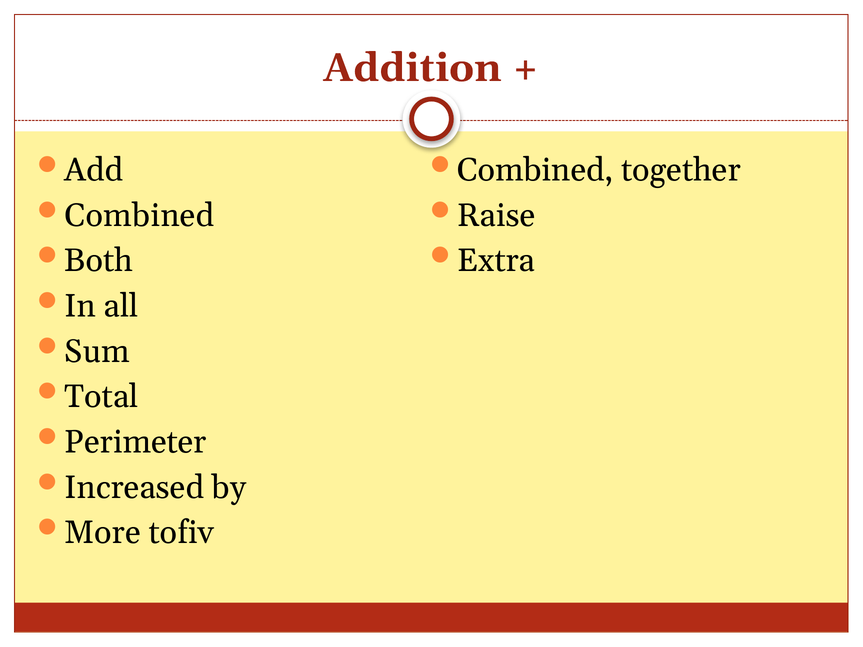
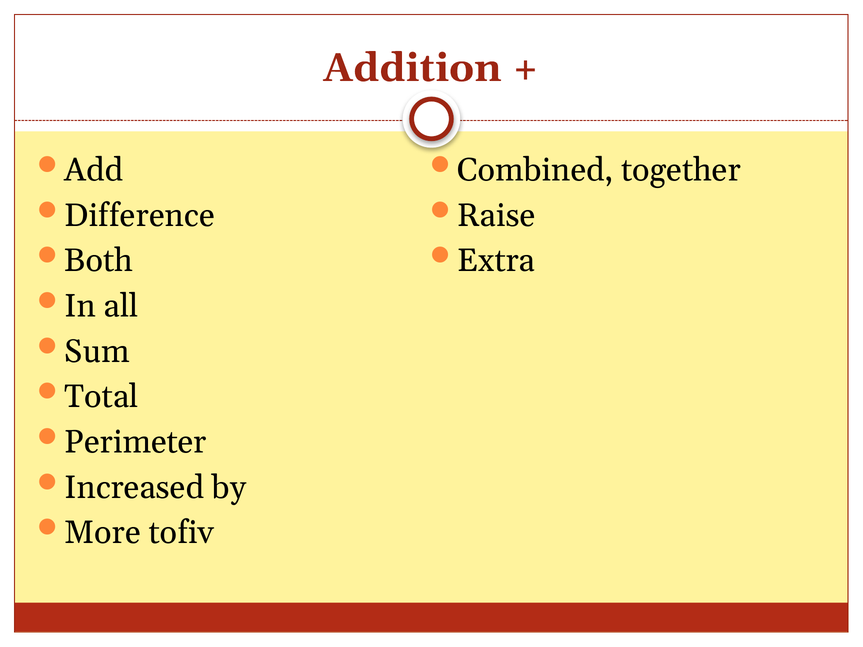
Combined at (140, 215): Combined -> Difference
